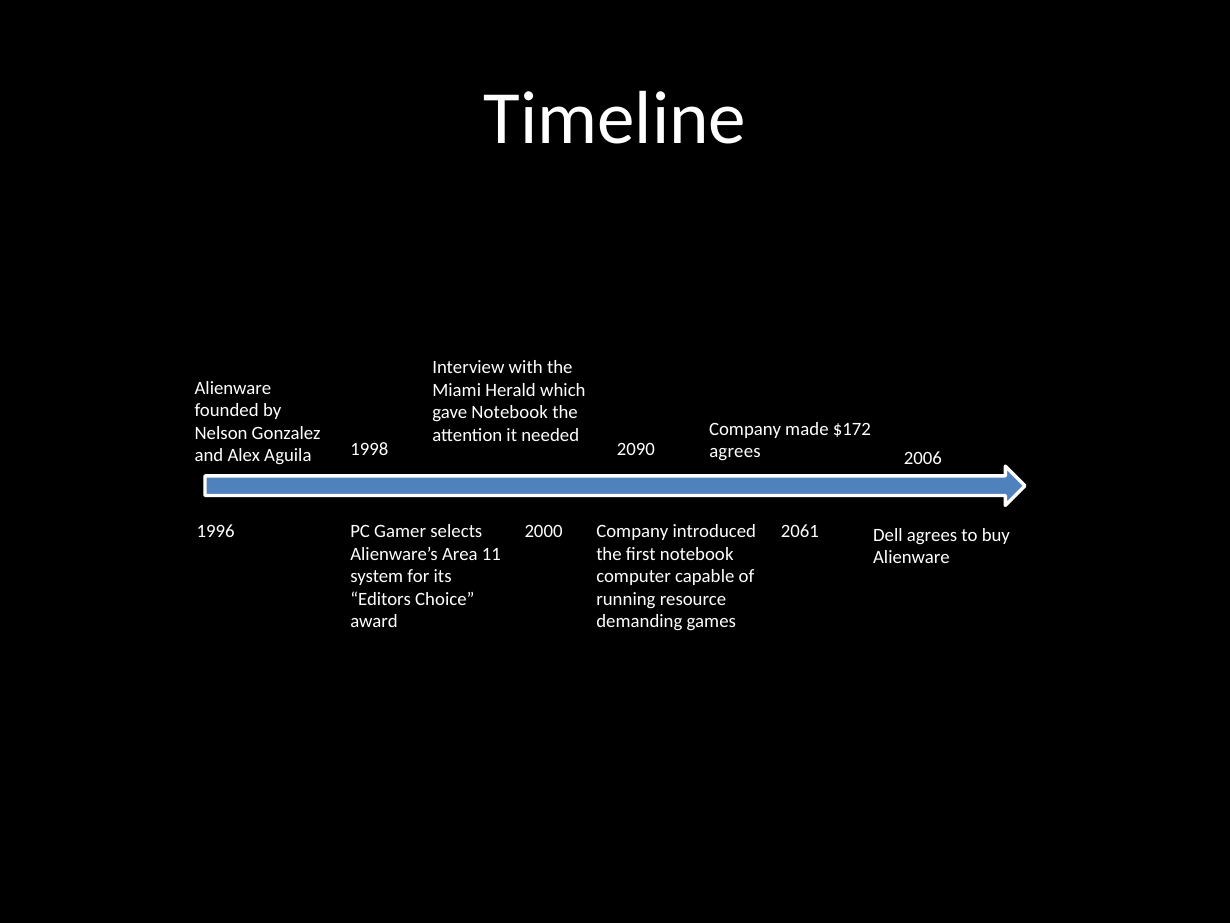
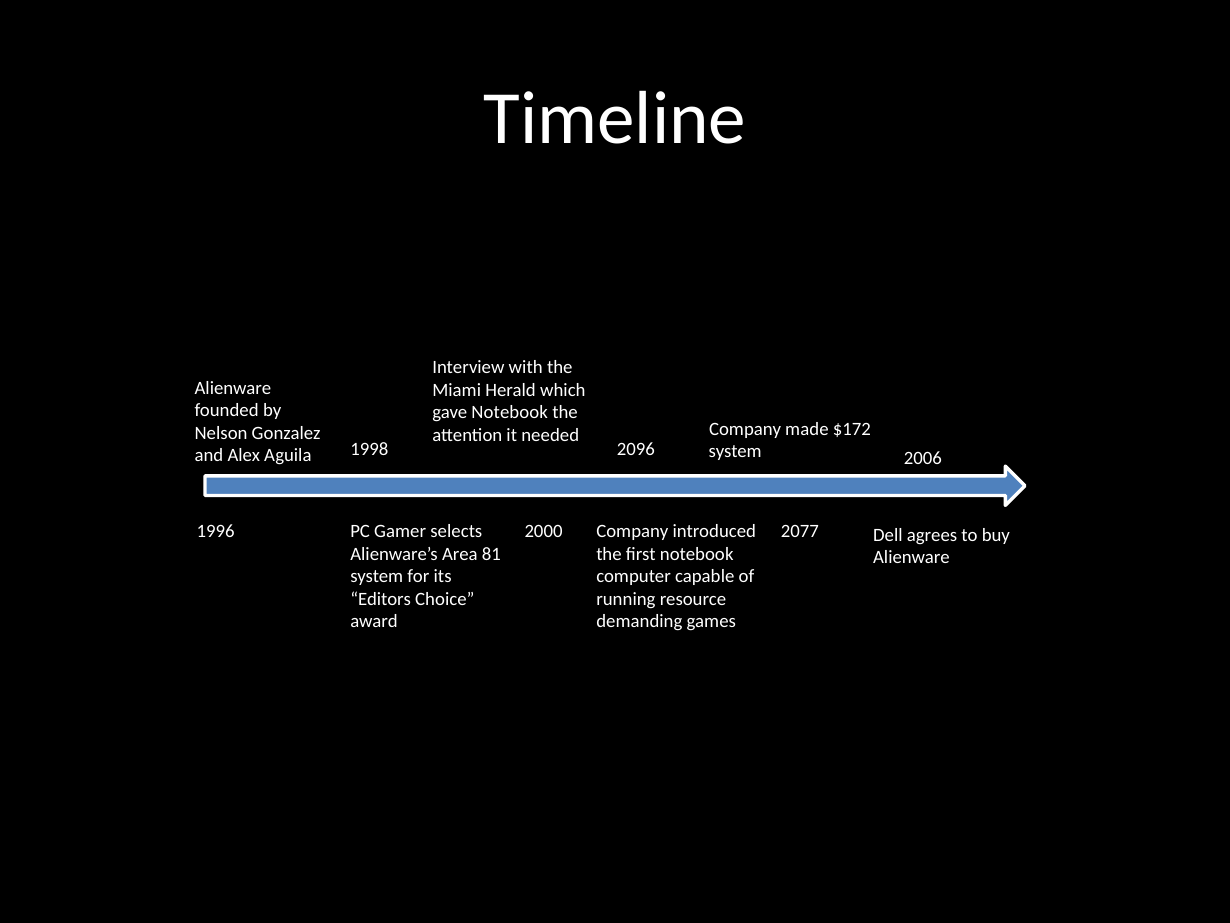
2090: 2090 -> 2096
agrees at (735, 451): agrees -> system
2061: 2061 -> 2077
11: 11 -> 81
